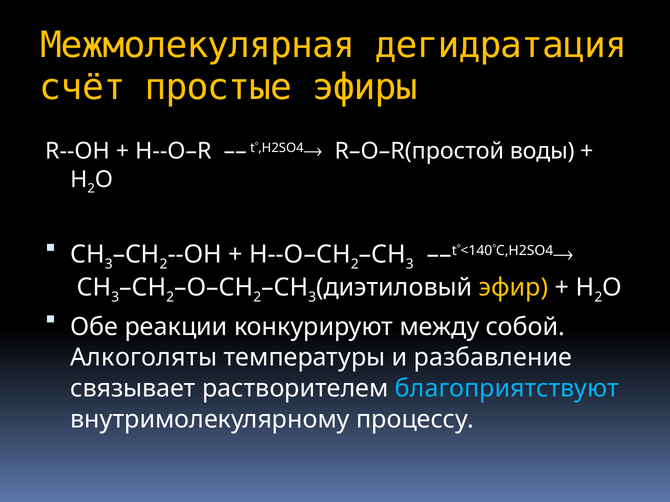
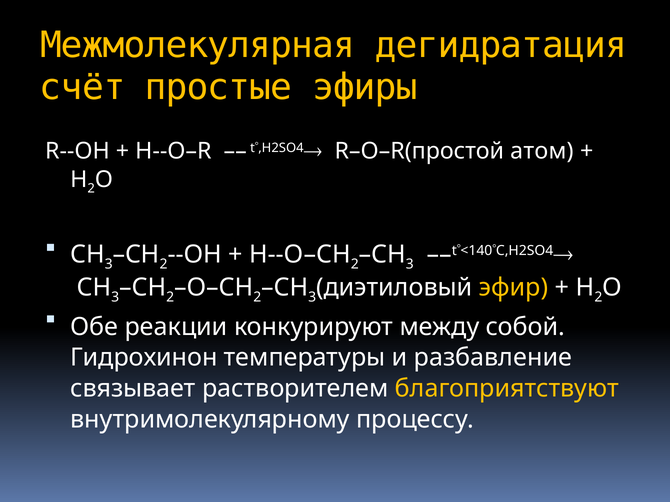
воды: воды -> атом
Алкоголяты: Алкоголяты -> Гидрохинон
благоприятствуют colour: light blue -> yellow
